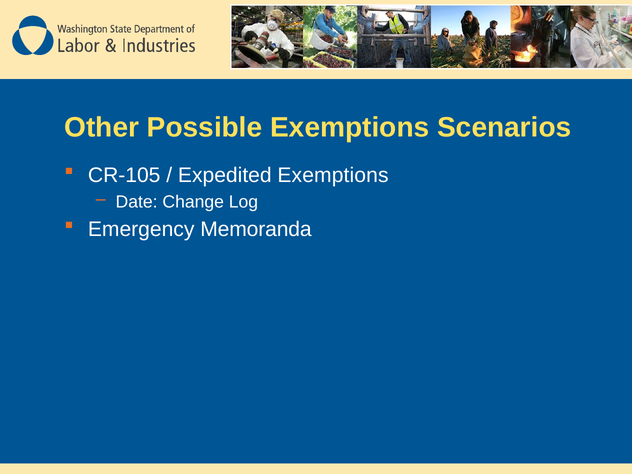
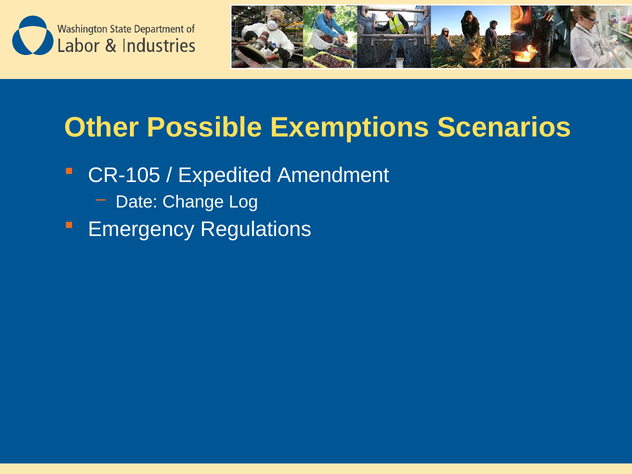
Expedited Exemptions: Exemptions -> Amendment
Memoranda: Memoranda -> Regulations
